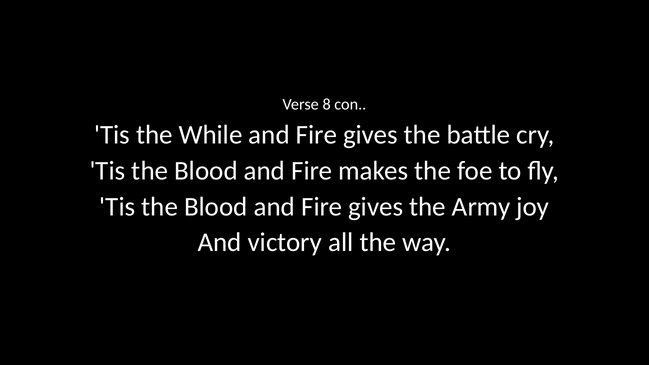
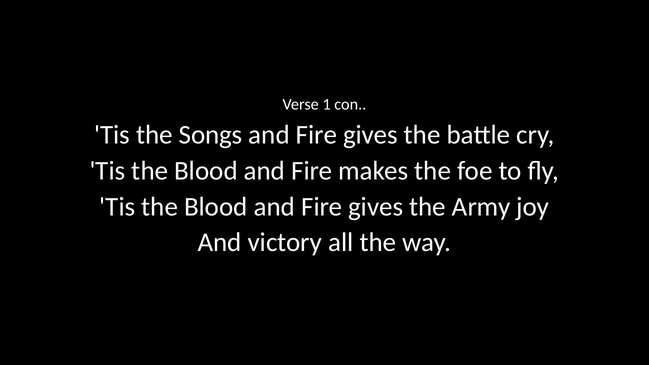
8: 8 -> 1
While: While -> Songs
